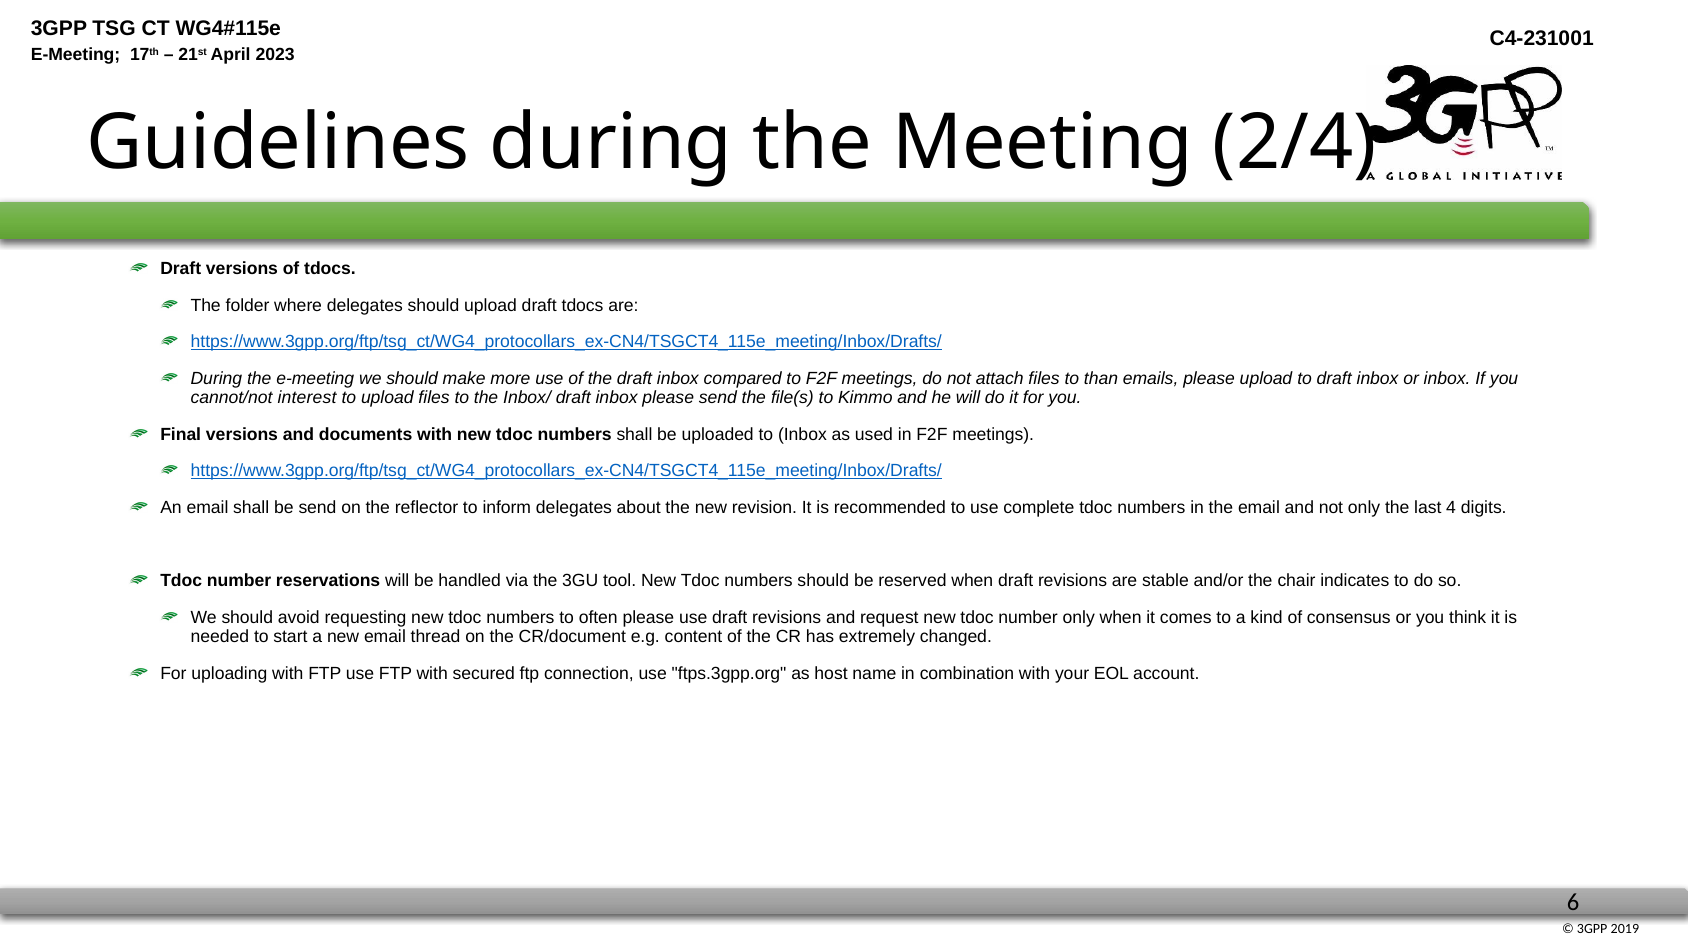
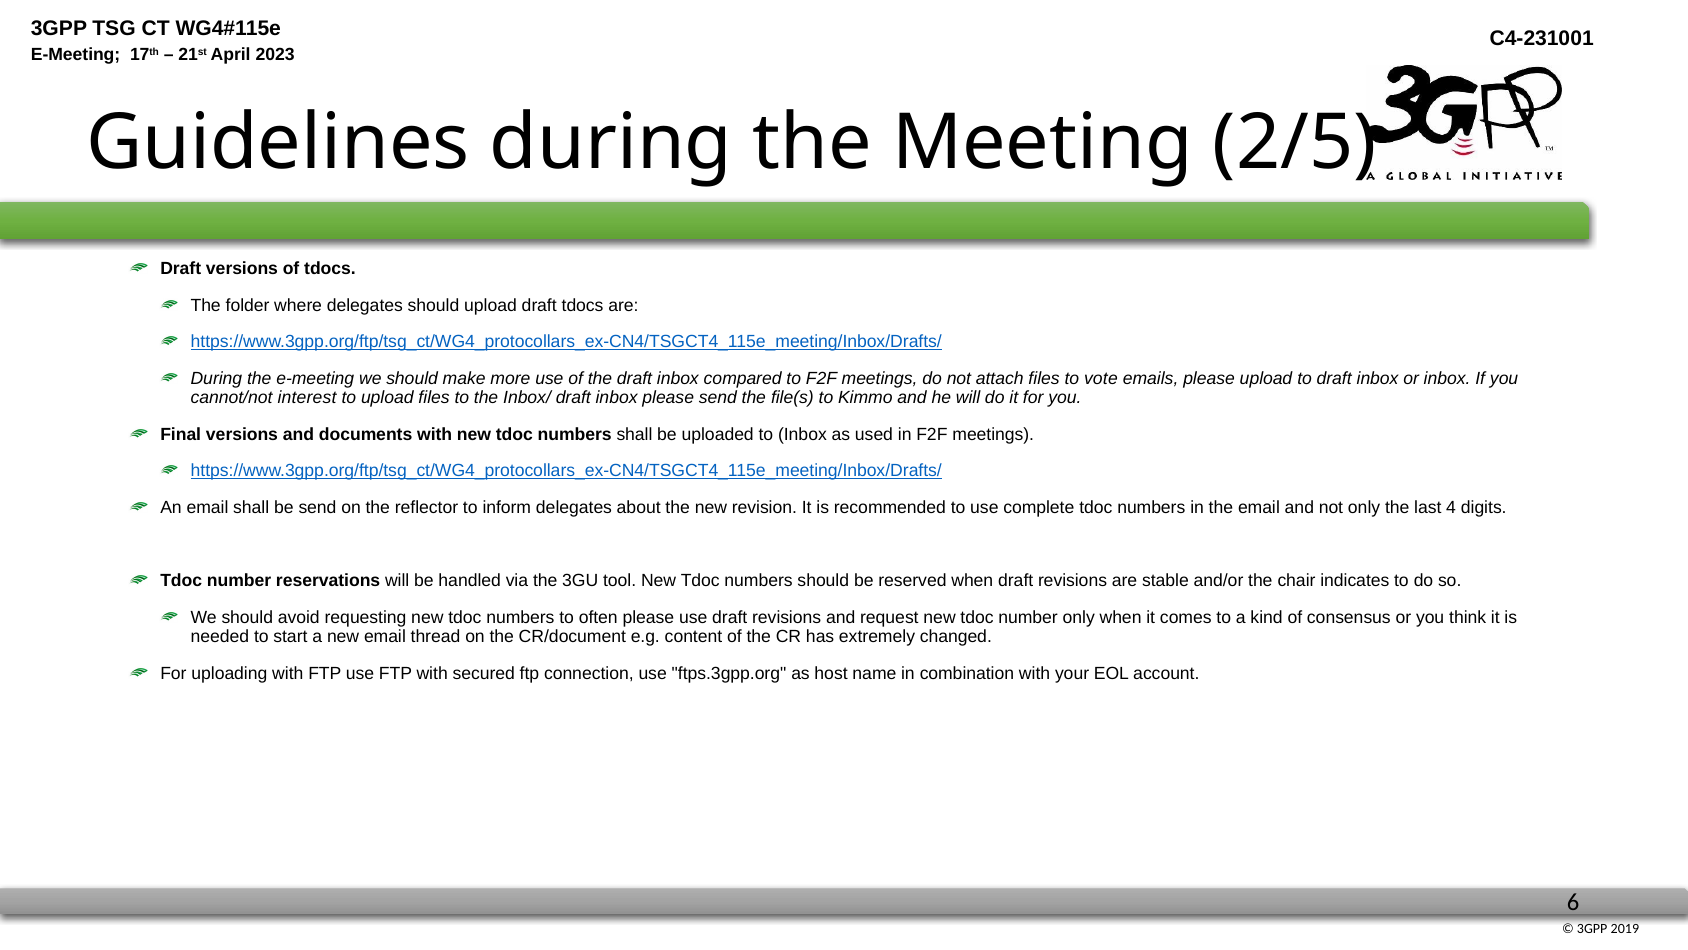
2/4: 2/4 -> 2/5
than: than -> vote
